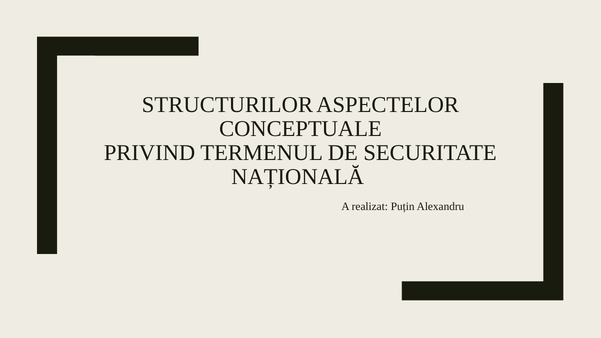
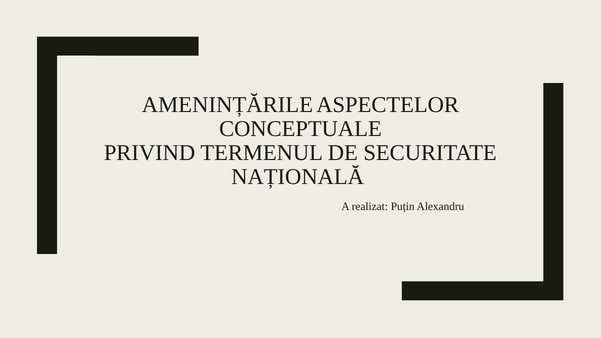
STRUCTURILOR: STRUCTURILOR -> AMENINȚĂRILE
